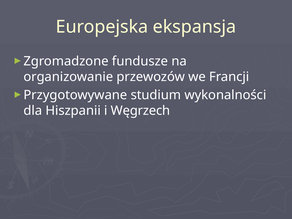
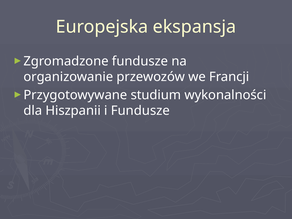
i Węgrzech: Węgrzech -> Fundusze
